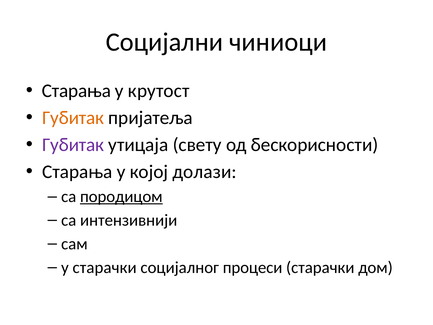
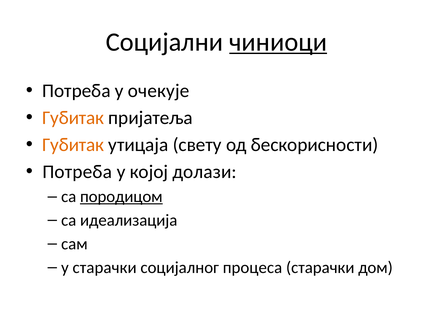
чиниоци underline: none -> present
Старања at (76, 91): Старања -> Потреба
крутост: крутост -> очекује
Губитак at (73, 145) colour: purple -> orange
Старања at (77, 172): Старања -> Потреба
интензивнији: интензивнији -> идеализација
процеси: процеси -> процеса
